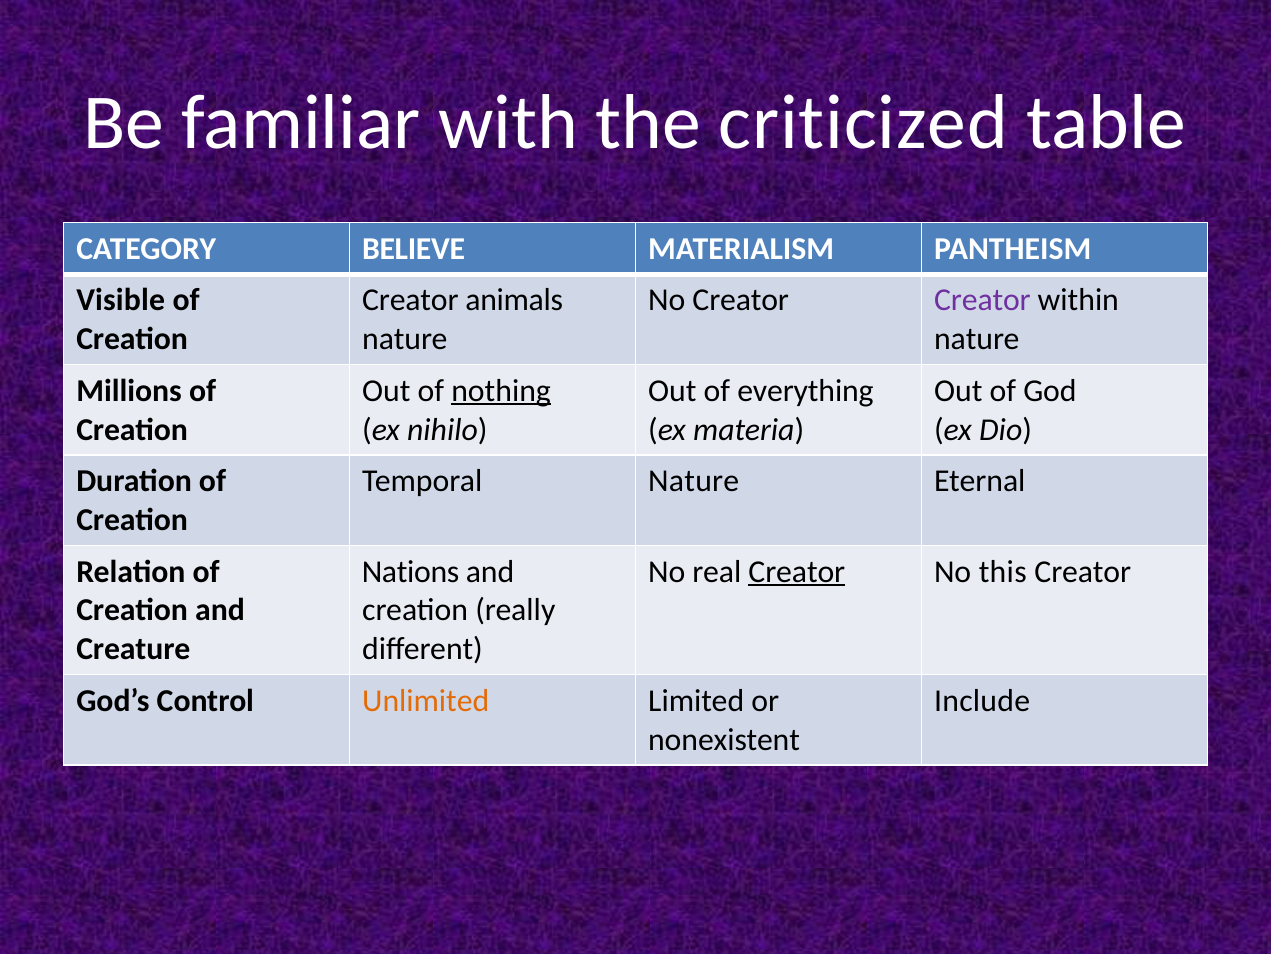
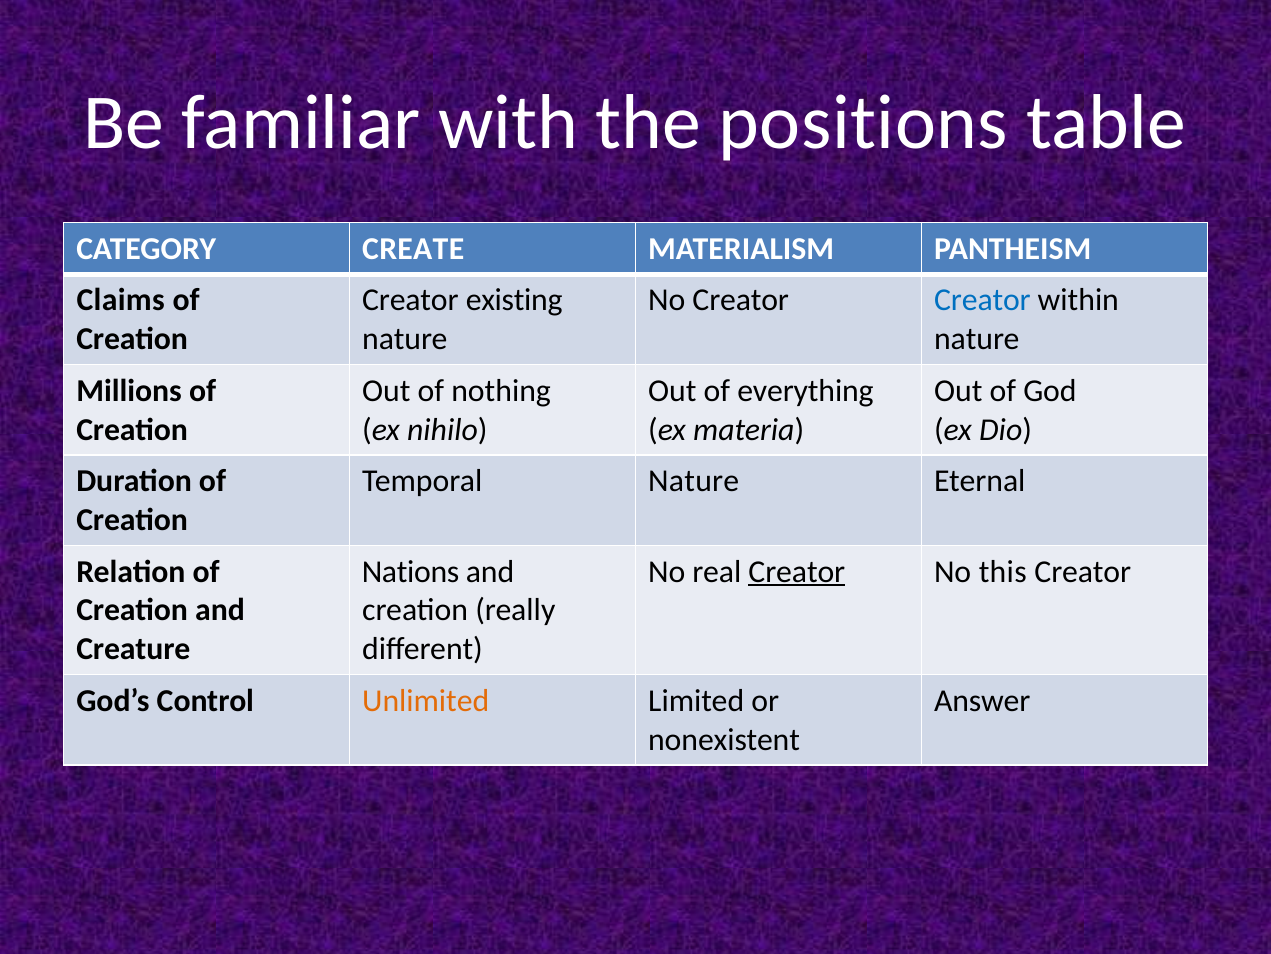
criticized: criticized -> positions
BELIEVE: BELIEVE -> CREATE
Visible: Visible -> Claims
animals: animals -> existing
Creator at (982, 300) colour: purple -> blue
nothing underline: present -> none
Include: Include -> Answer
